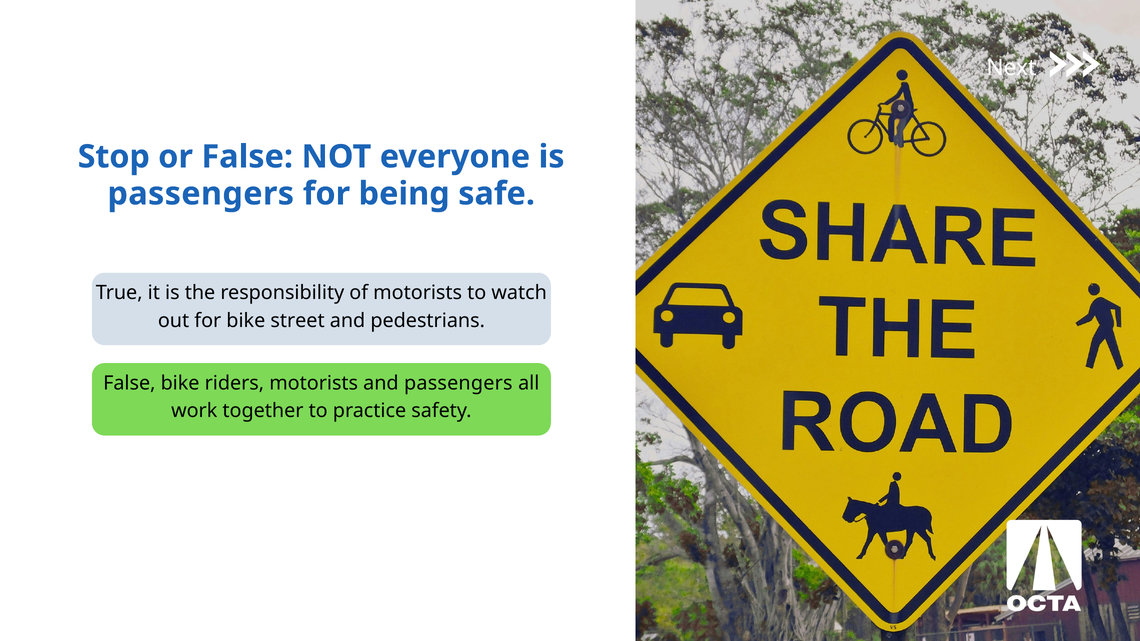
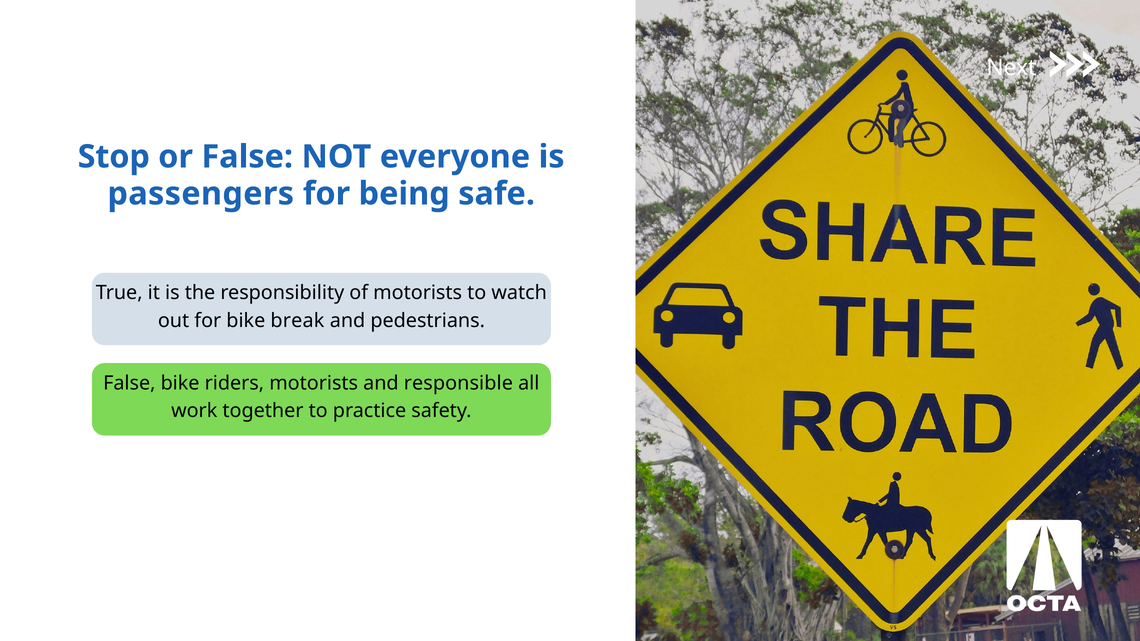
street: street -> break
and passengers: passengers -> responsible
